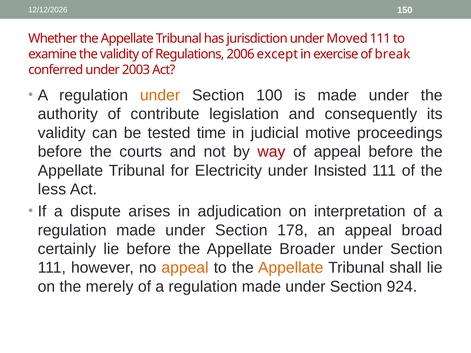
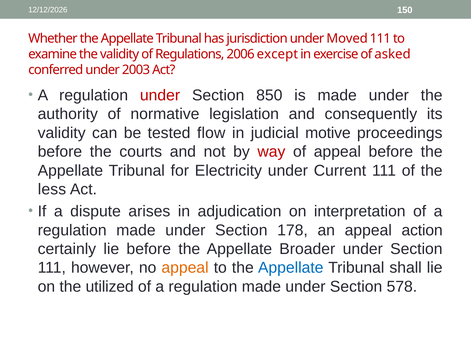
break: break -> asked
under at (160, 95) colour: orange -> red
100: 100 -> 850
contribute: contribute -> normative
time: time -> flow
Insisted: Insisted -> Current
broad: broad -> action
Appellate at (291, 268) colour: orange -> blue
merely: merely -> utilized
924: 924 -> 578
